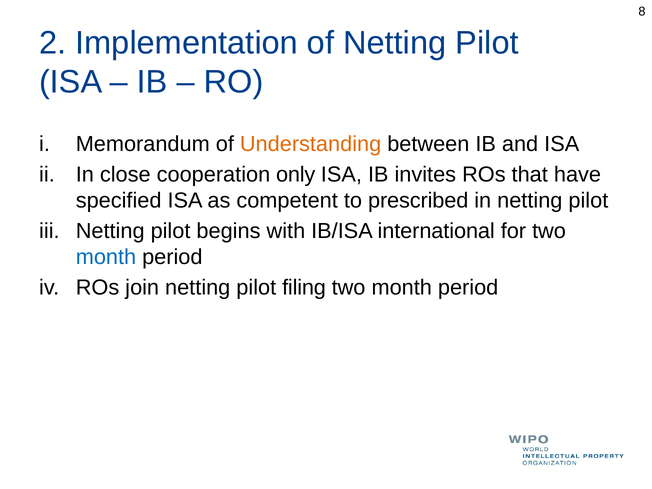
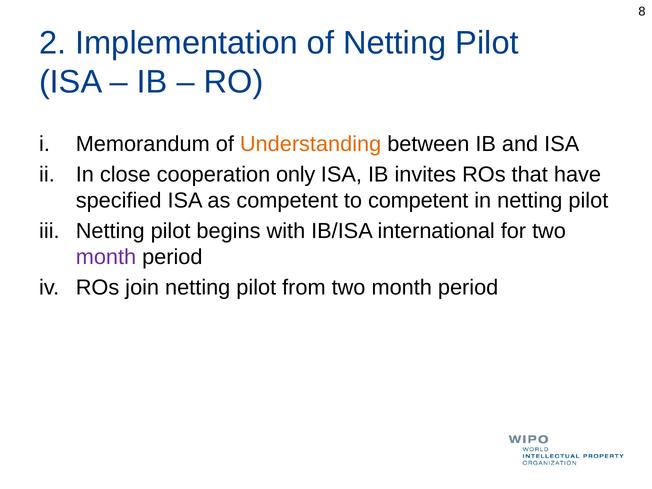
to prescribed: prescribed -> competent
month at (106, 257) colour: blue -> purple
filing: filing -> from
